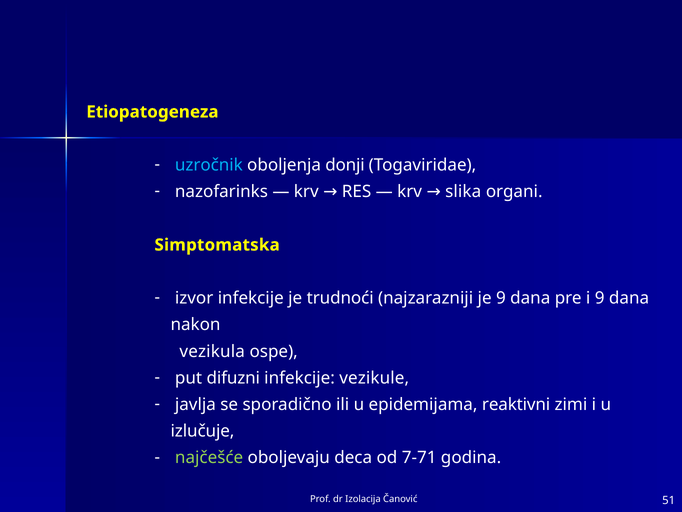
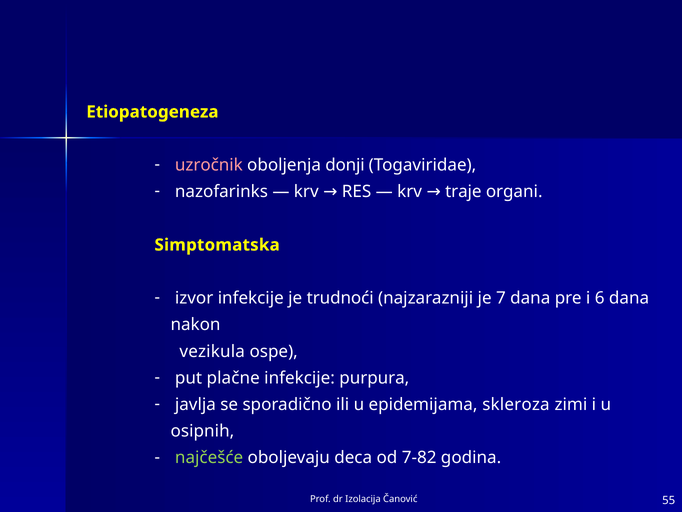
uzročnik colour: light blue -> pink
slika: slika -> traje
je 9: 9 -> 7
i 9: 9 -> 6
difuzni: difuzni -> plačne
vezikule: vezikule -> purpura
reaktivni: reaktivni -> skleroza
izlučuje: izlučuje -> osipnih
7-71: 7-71 -> 7-82
51: 51 -> 55
